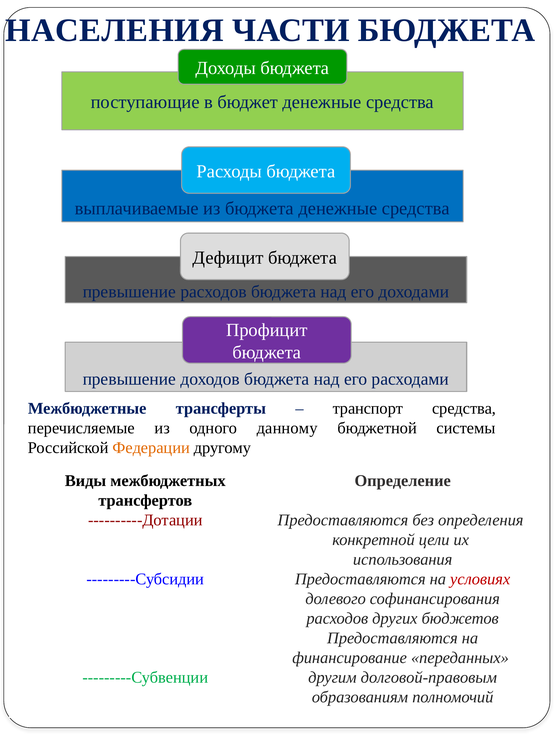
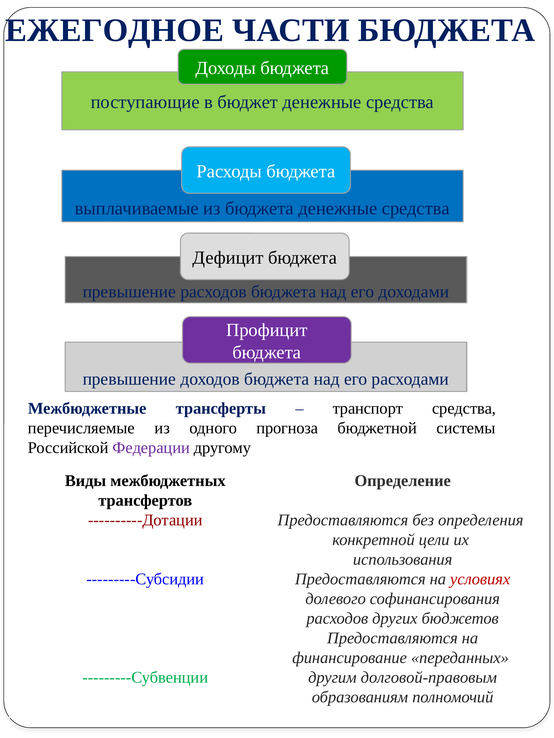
НАСЕЛЕНИЯ: НАСЕЛЕНИЯ -> ЕЖЕГОДНОЕ
данному: данному -> прогноза
Федерации colour: orange -> purple
